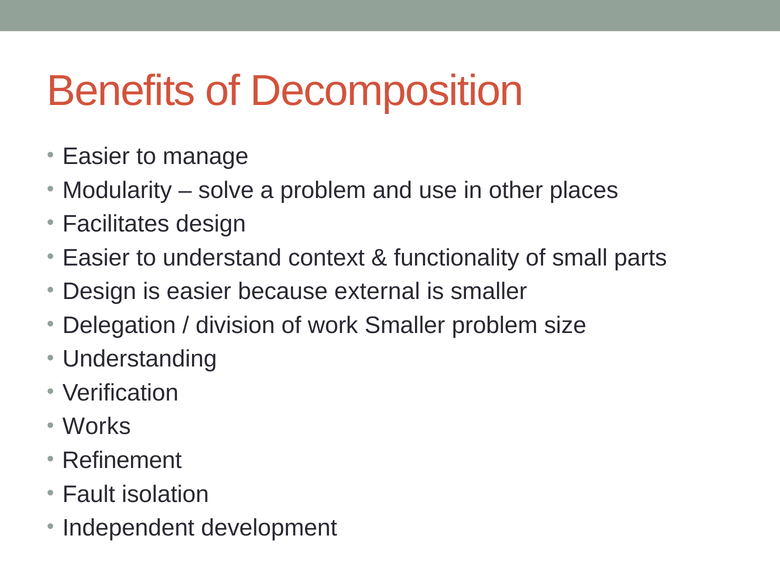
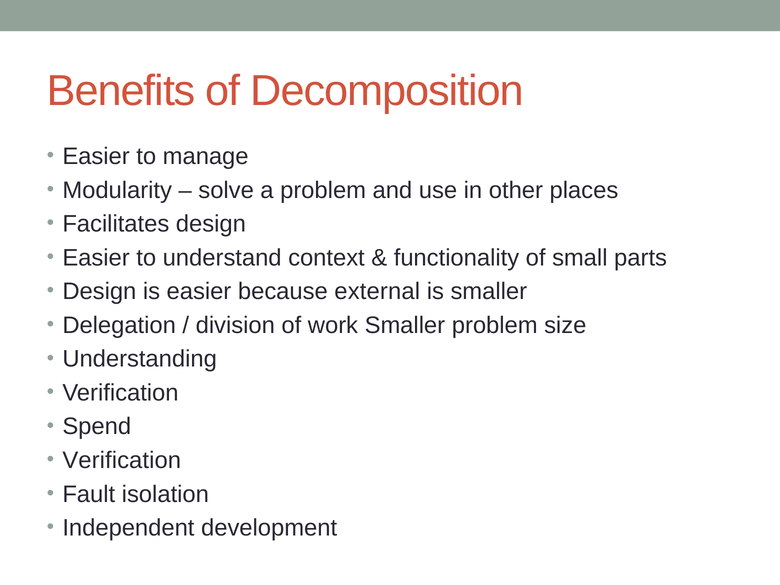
Works: Works -> Spend
Refinement at (122, 460): Refinement -> Verification
